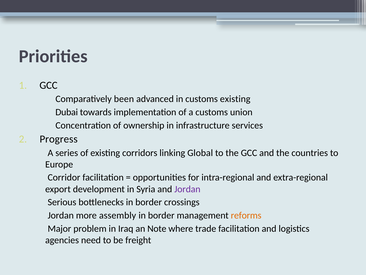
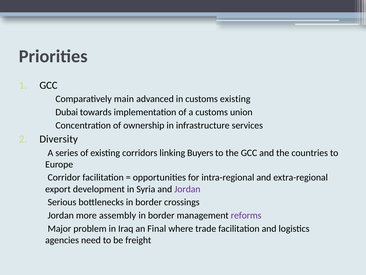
been: been -> main
Progress: Progress -> Diversity
Global: Global -> Buyers
reforms colour: orange -> purple
Note: Note -> Final
